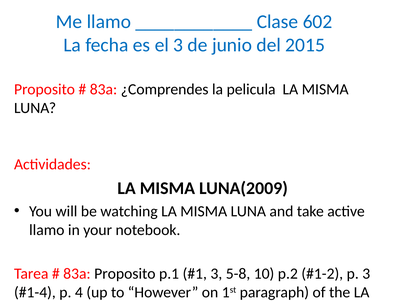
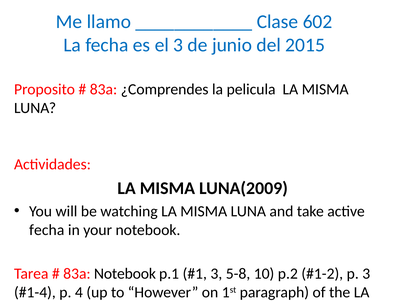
llamo at (47, 230): llamo -> fecha
83a Proposito: Proposito -> Notebook
